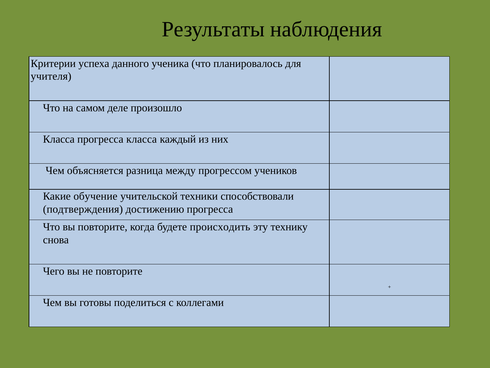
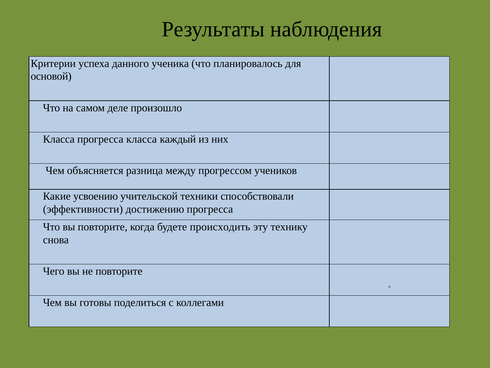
учителя: учителя -> основой
обучение: обучение -> усвоению
подтверждения: подтверждения -> эффективности
